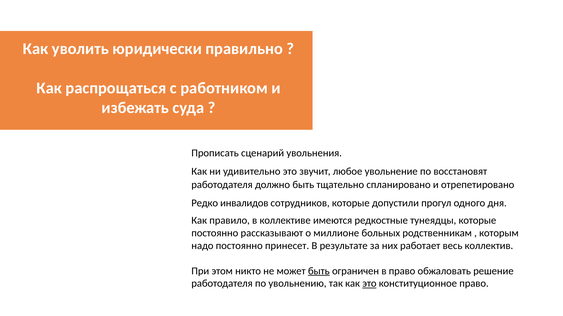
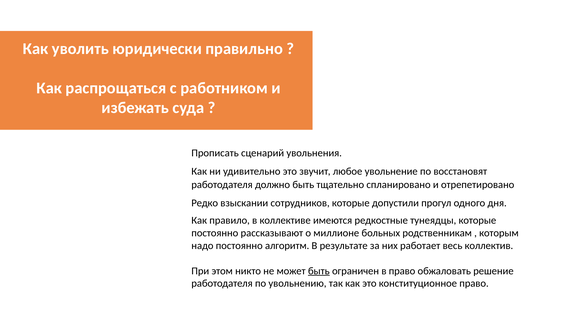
инвалидов: инвалидов -> взыскании
принесет: принесет -> алгоритм
это at (369, 284) underline: present -> none
